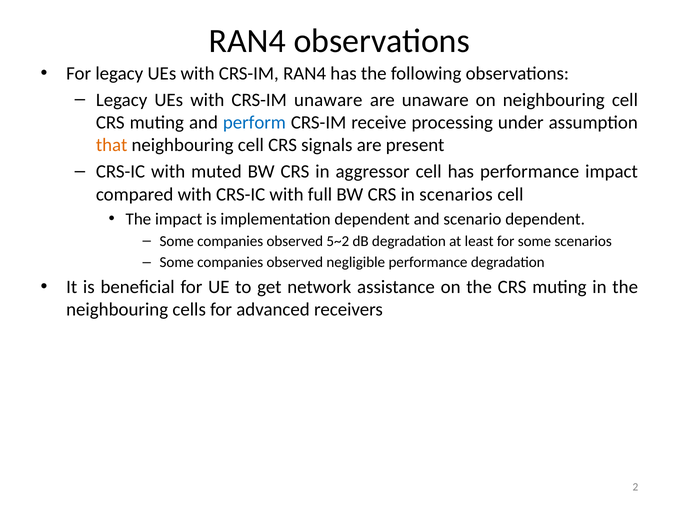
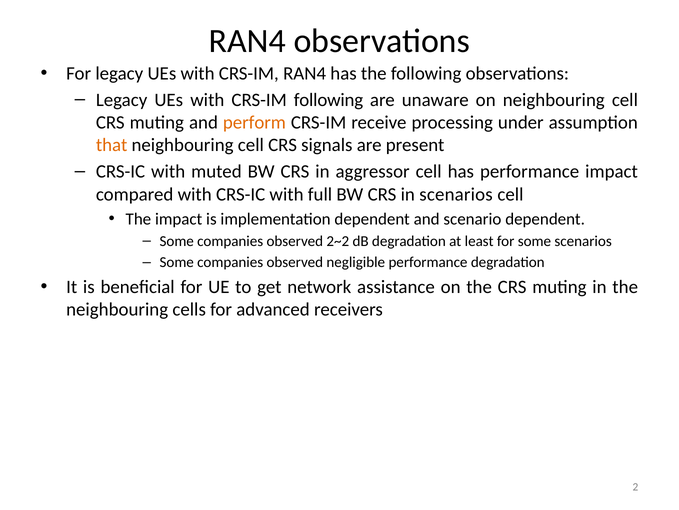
CRS-IM unaware: unaware -> following
perform colour: blue -> orange
5~2: 5~2 -> 2~2
